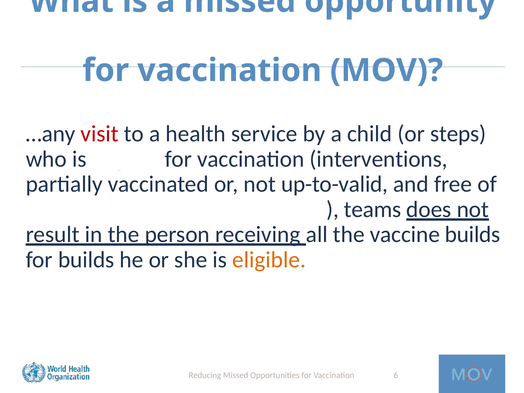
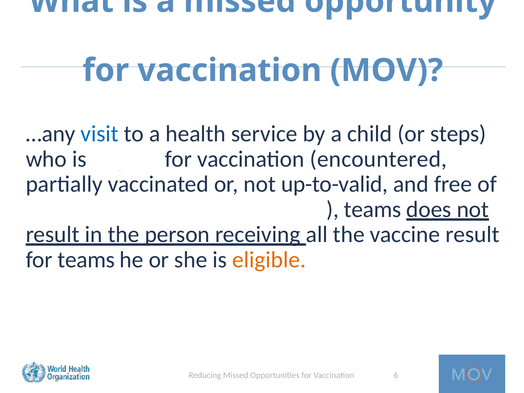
visit colour: red -> blue
interventions: interventions -> encountered
vaccine builds: builds -> result
for builds: builds -> teams
